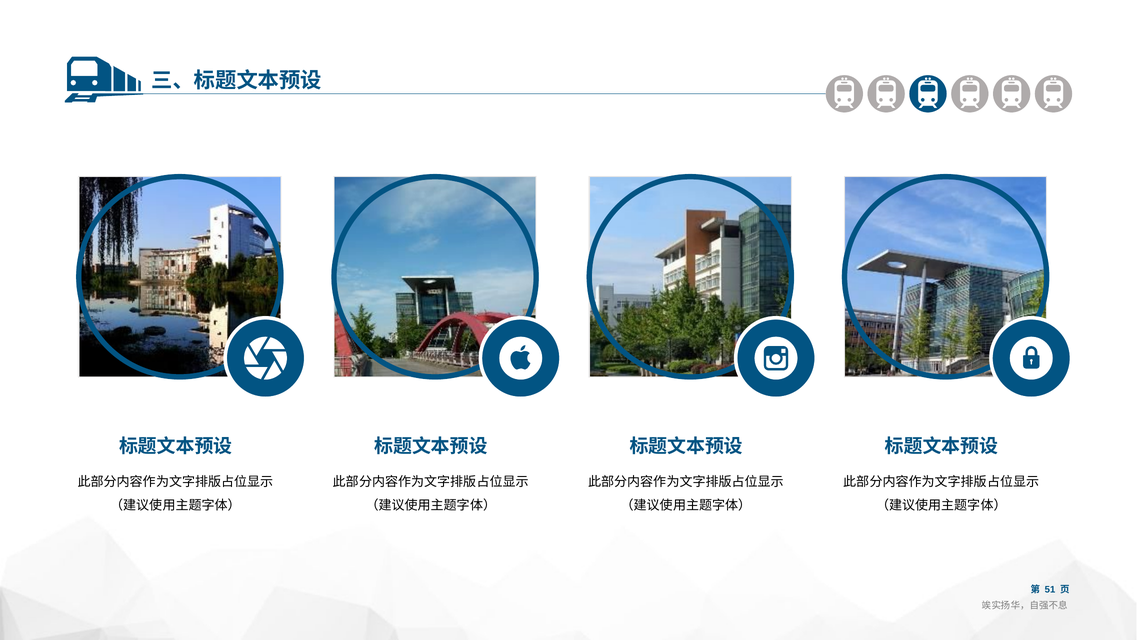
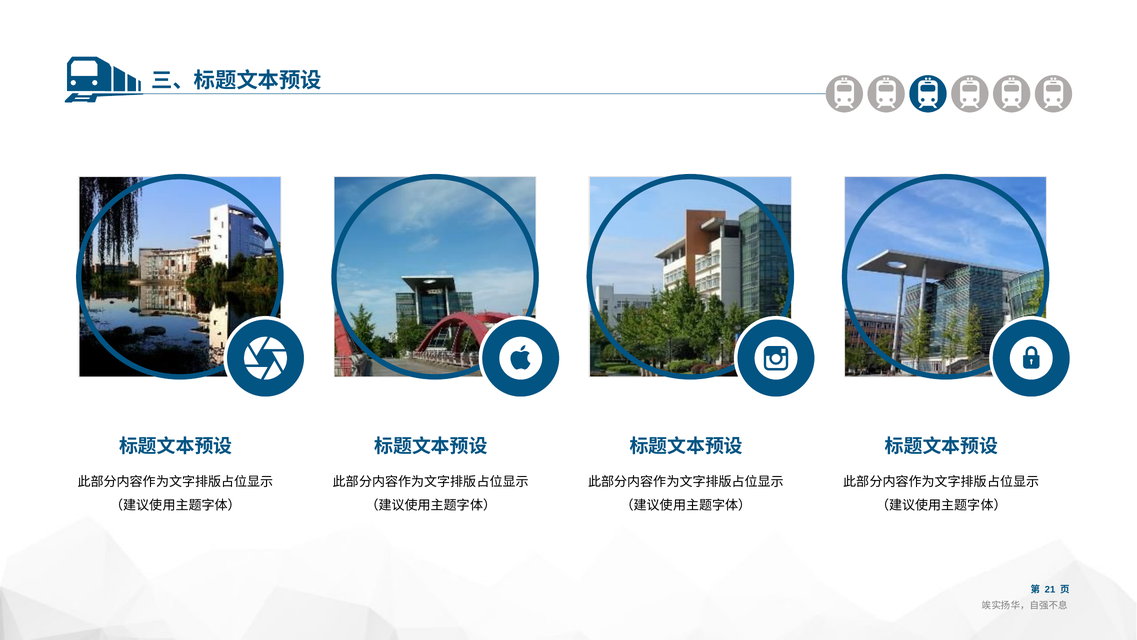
51: 51 -> 21
